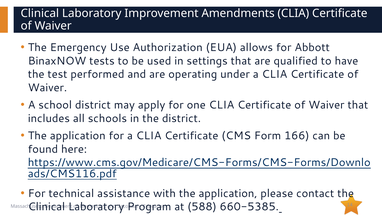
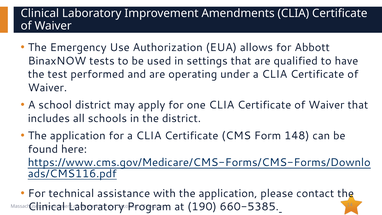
166: 166 -> 148
588: 588 -> 190
